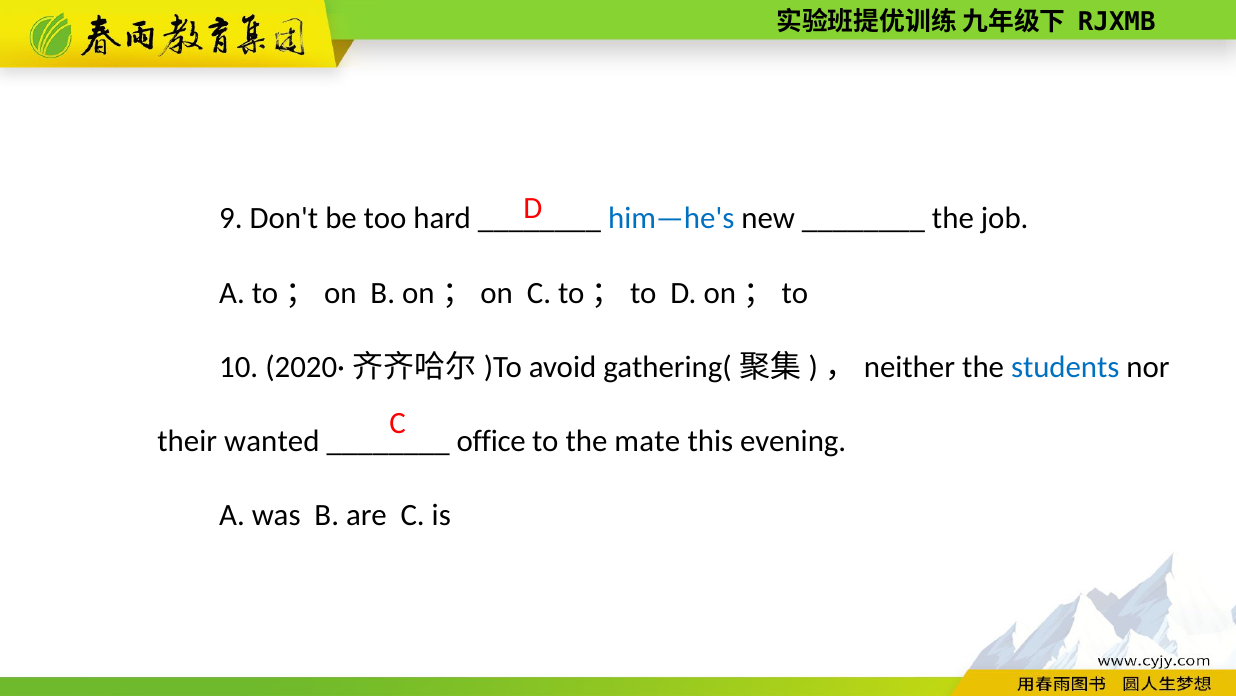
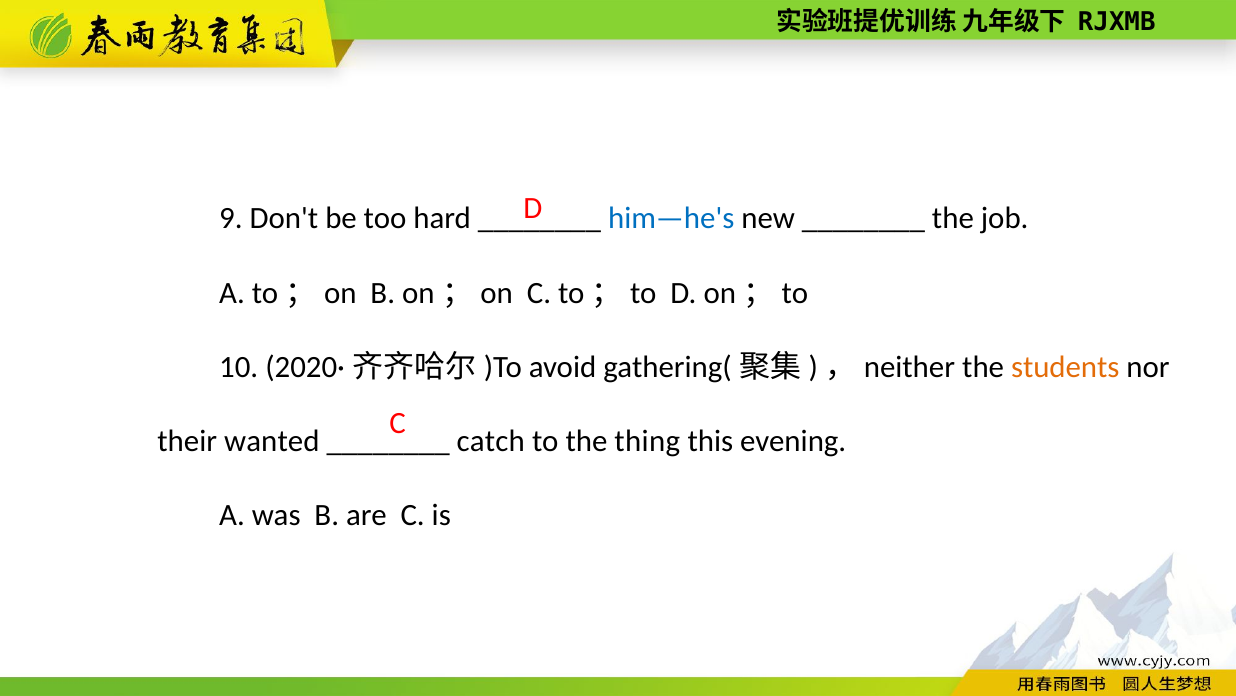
students colour: blue -> orange
office: office -> catch
mate: mate -> thing
